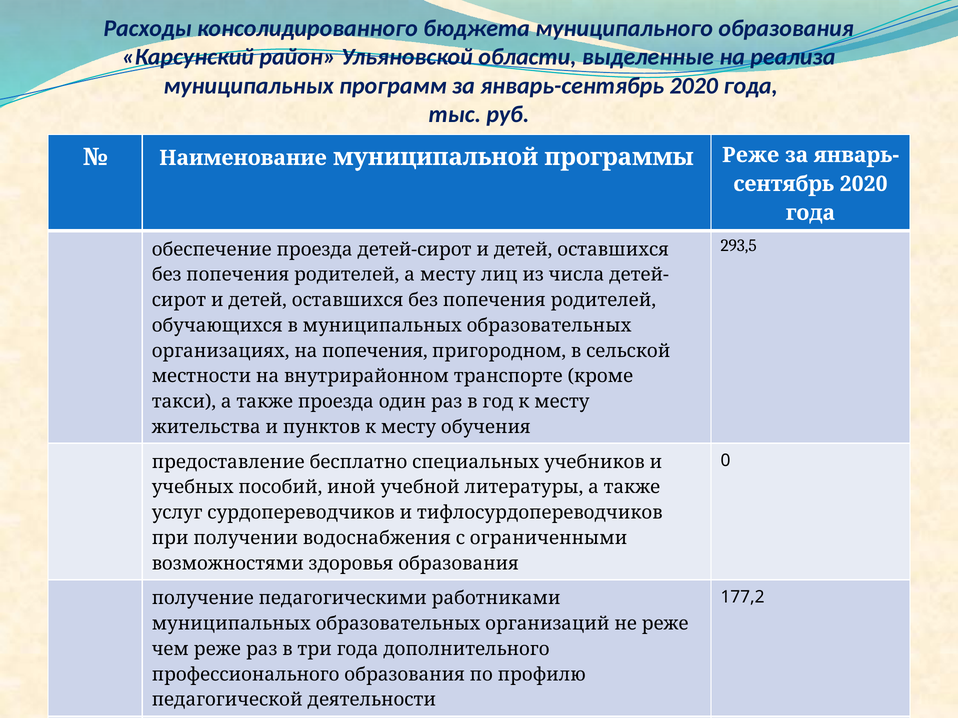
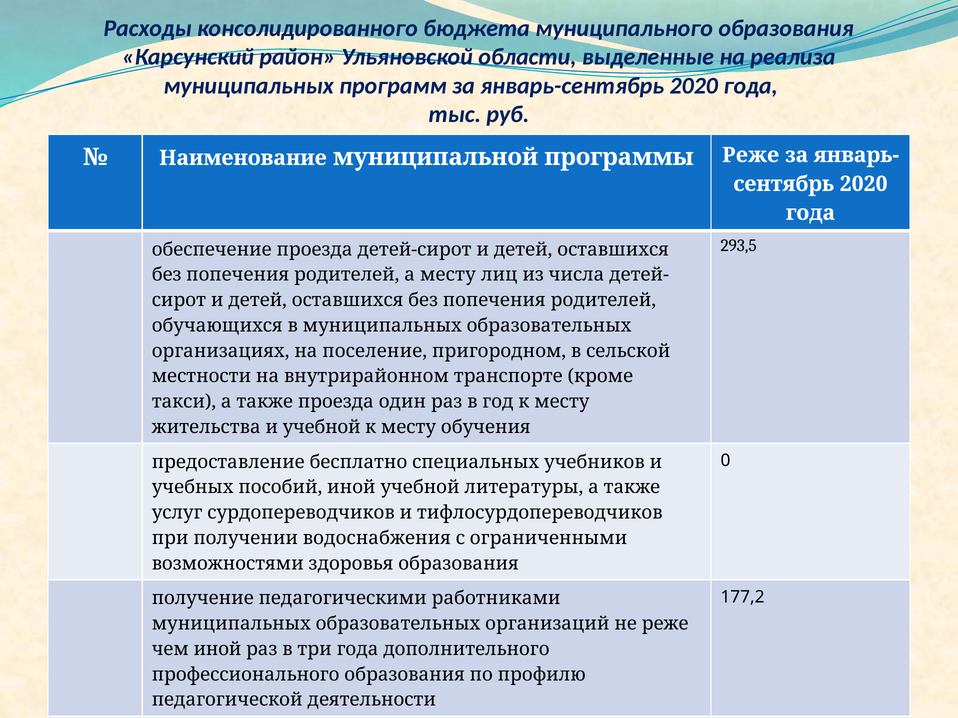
на попечения: попечения -> поселение
и пунктов: пунктов -> учебной
чем реже: реже -> иной
